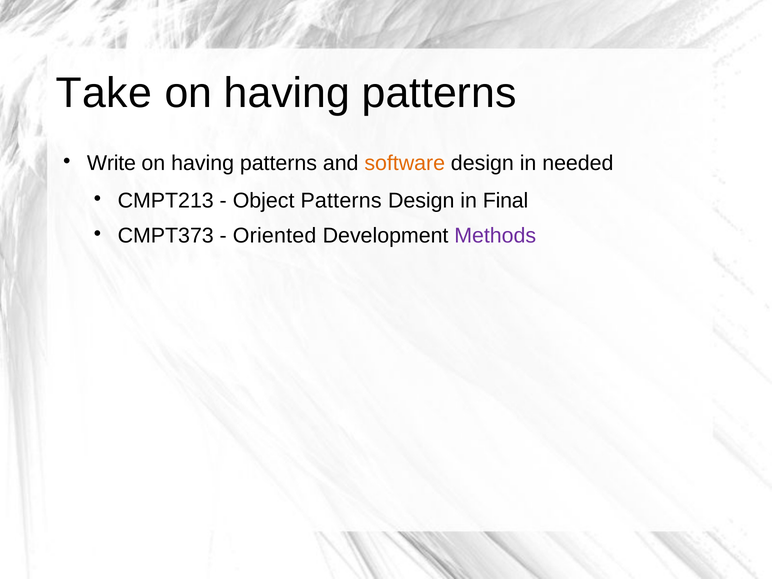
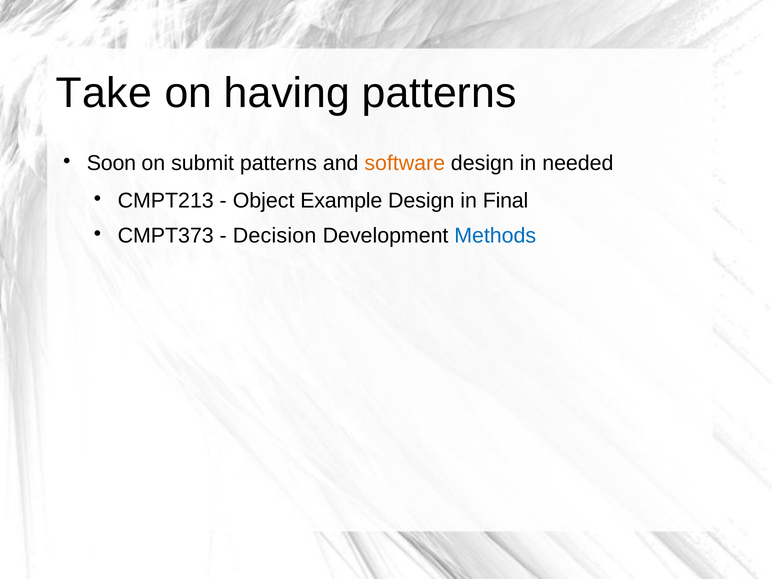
Write: Write -> Soon
having at (203, 163): having -> submit
Object Patterns: Patterns -> Example
Oriented: Oriented -> Decision
Methods colour: purple -> blue
